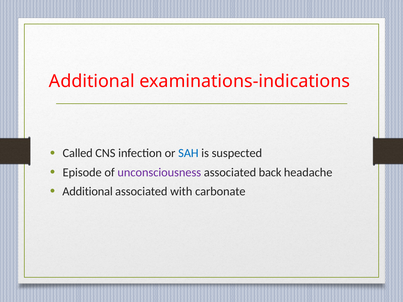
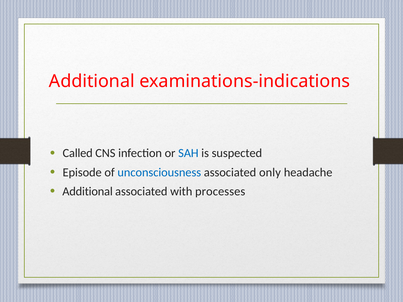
unconsciousness colour: purple -> blue
back: back -> only
carbonate: carbonate -> processes
